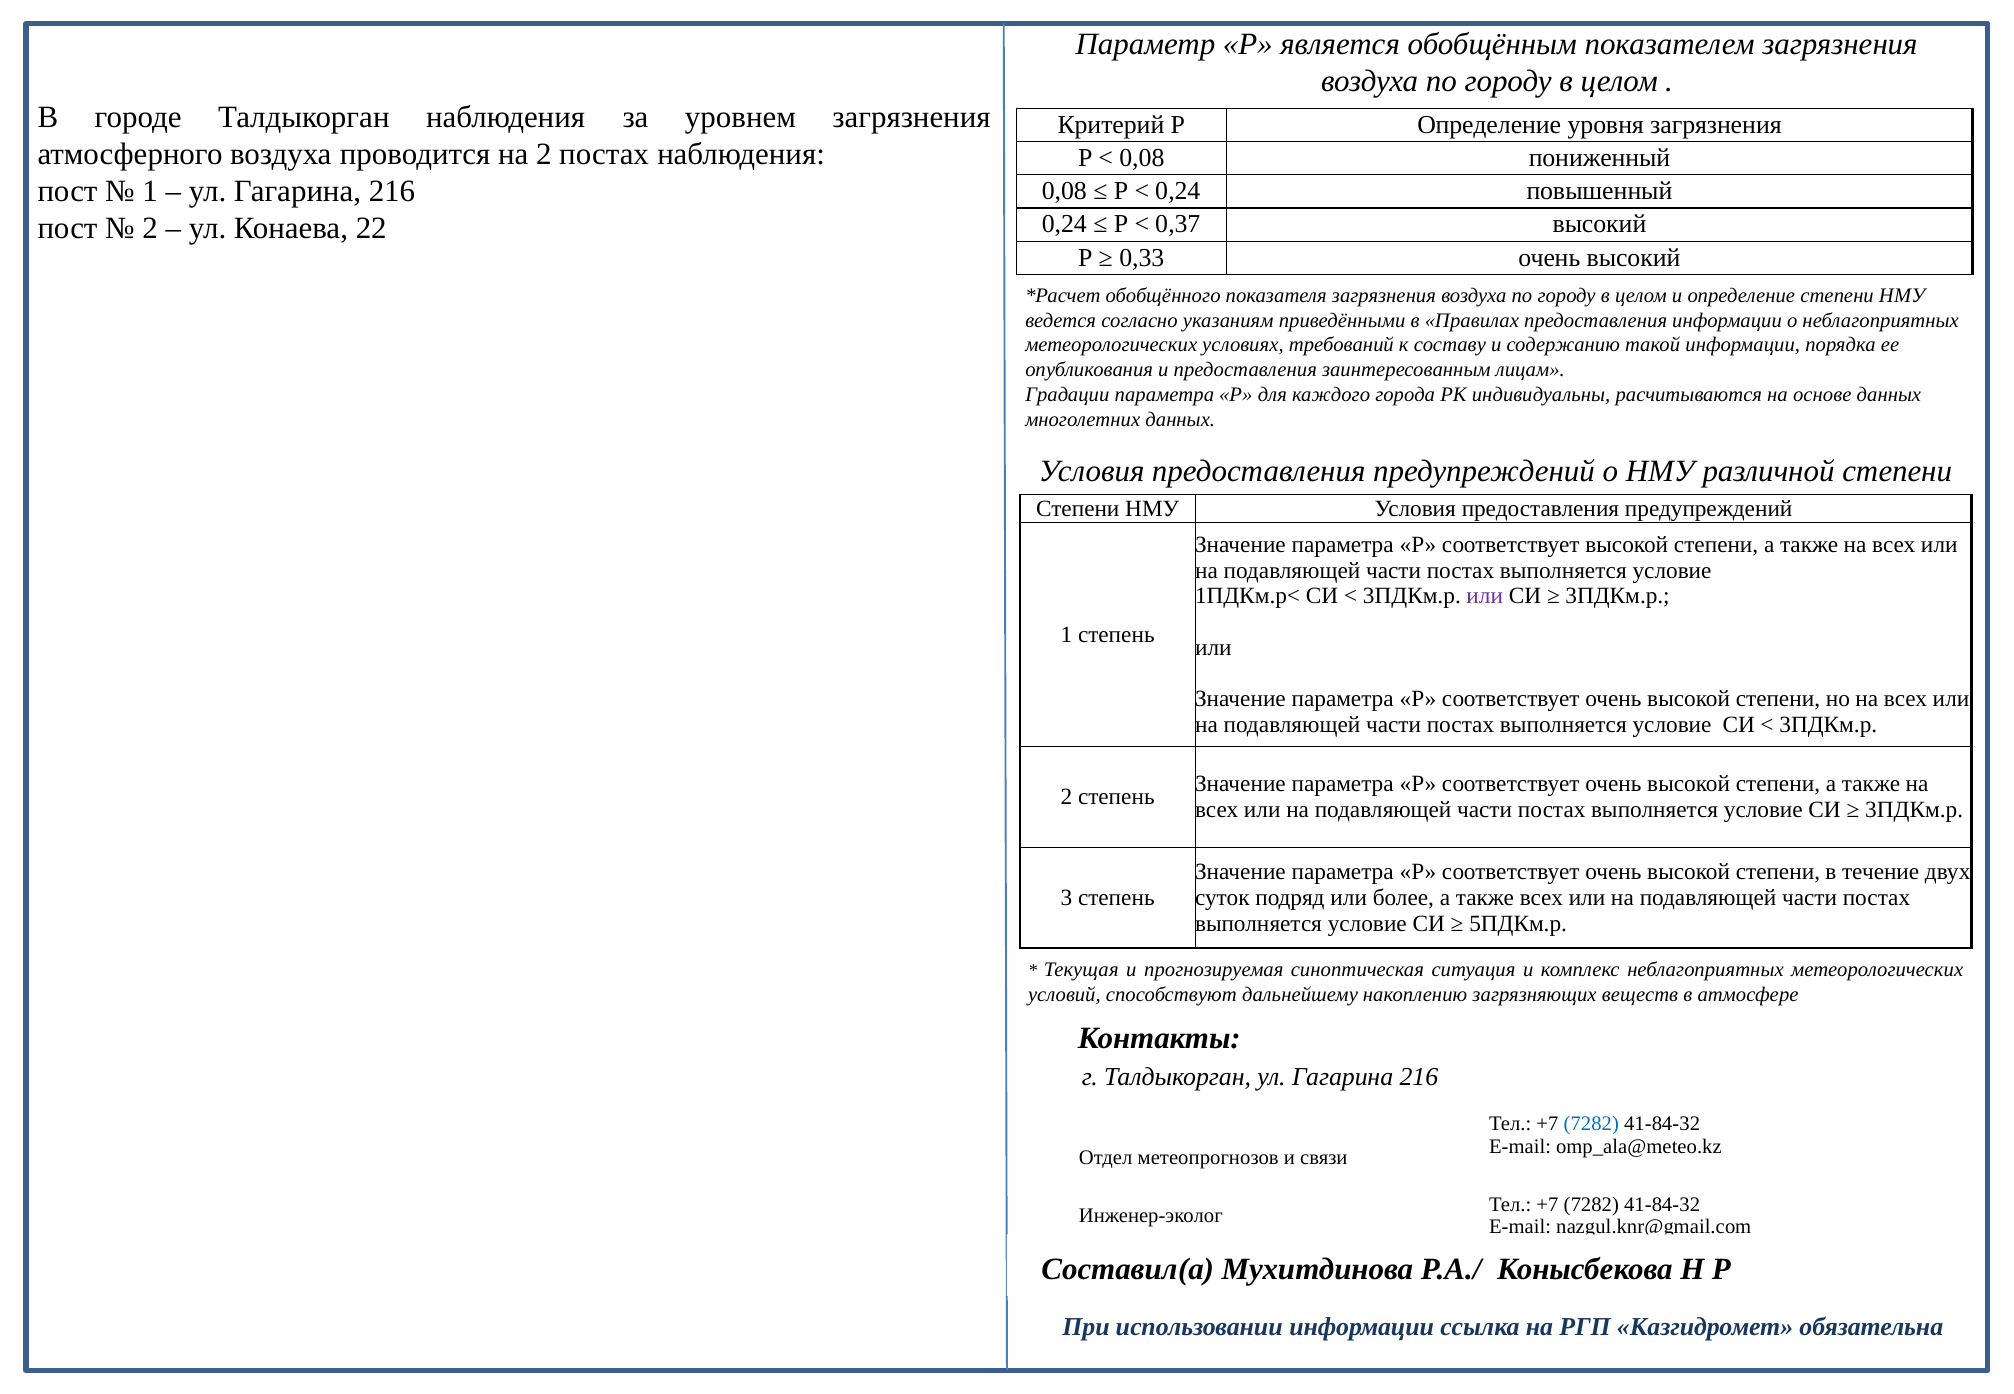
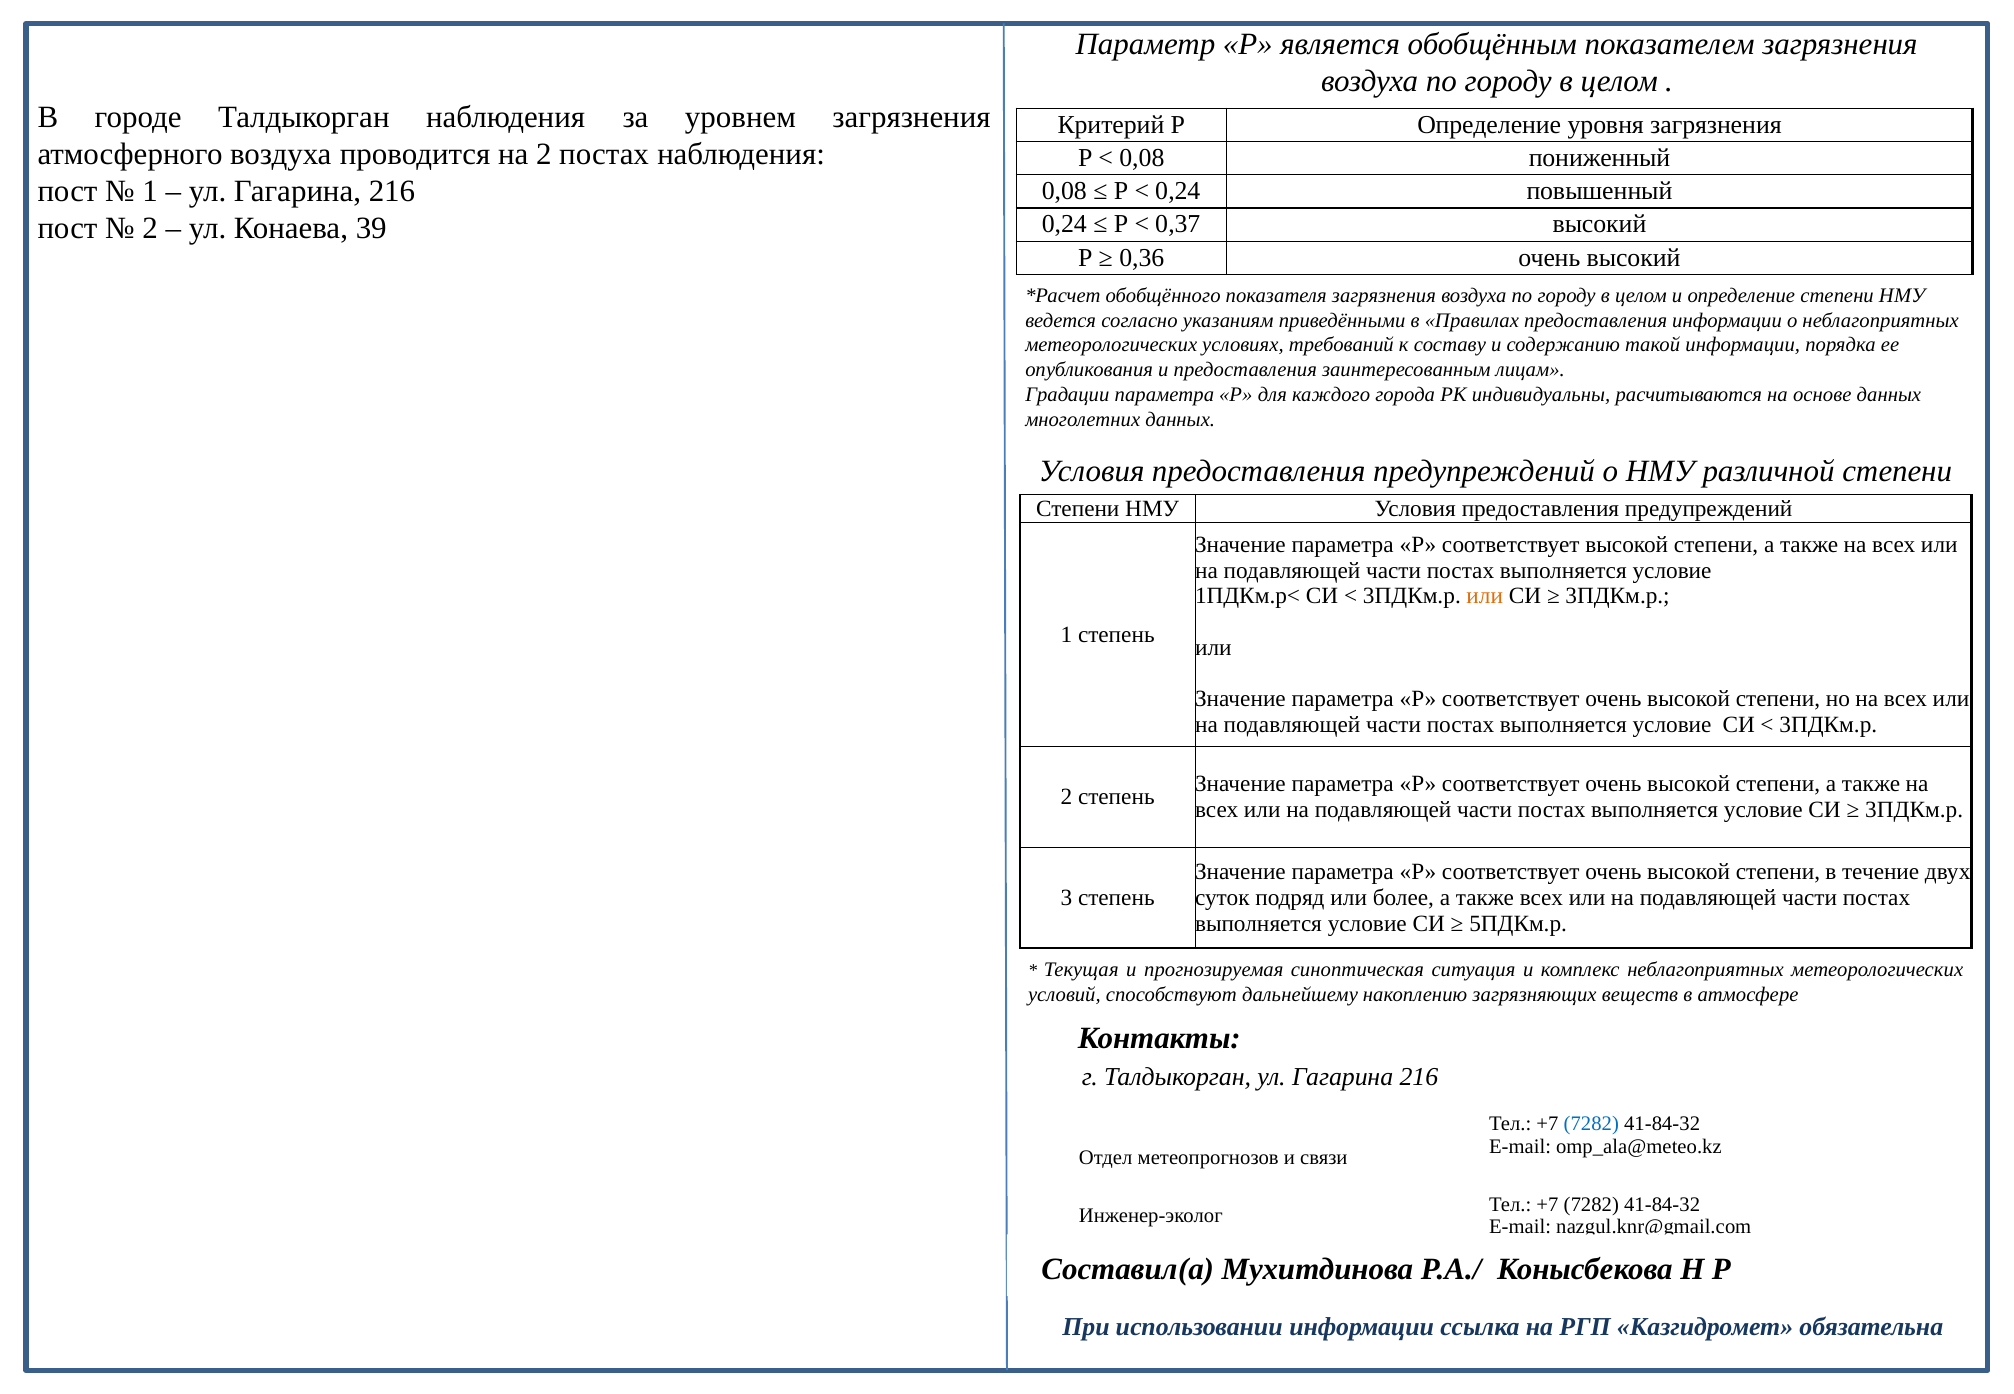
22: 22 -> 39
0,33: 0,33 -> 0,36
или at (1485, 596) colour: purple -> orange
